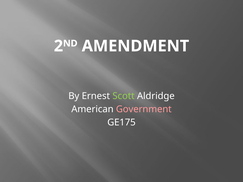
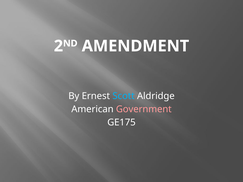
Scott colour: light green -> light blue
